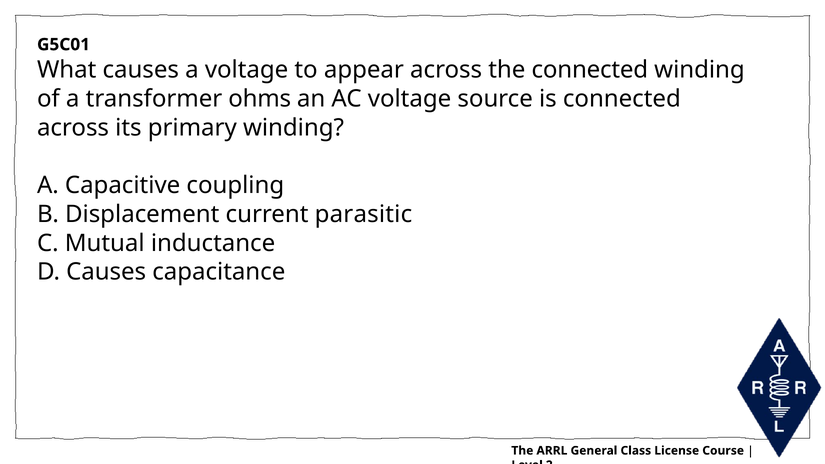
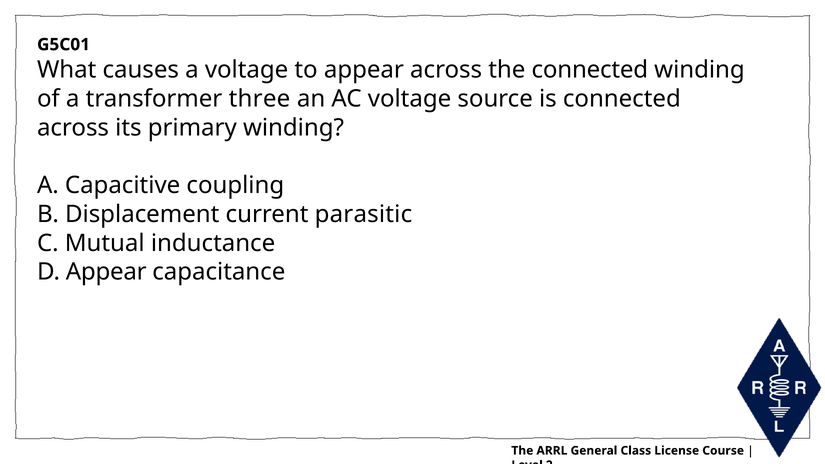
ohms: ohms -> three
D Causes: Causes -> Appear
